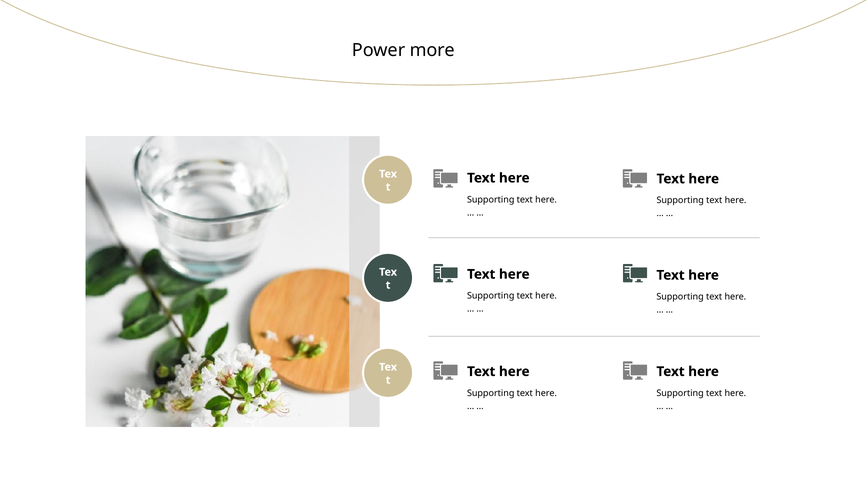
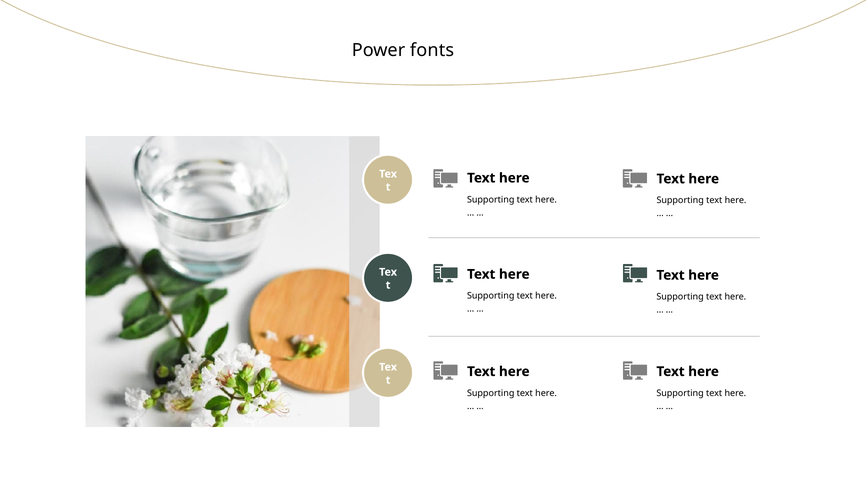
more: more -> fonts
